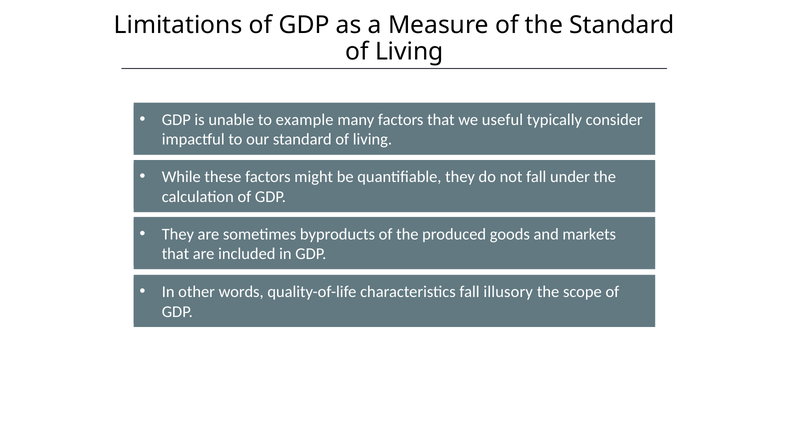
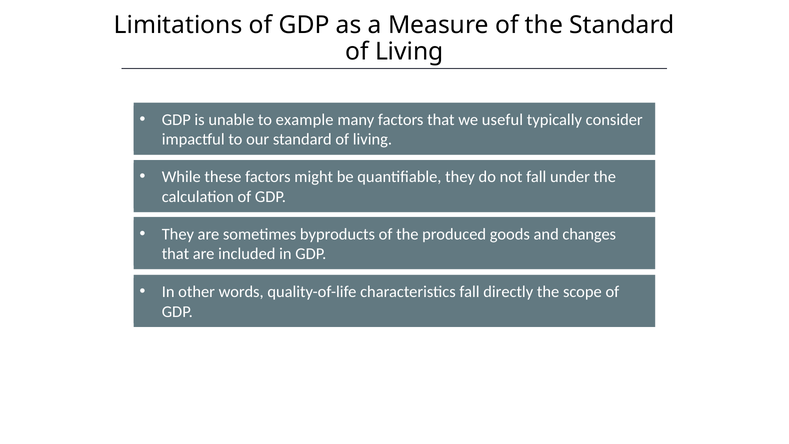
markets: markets -> changes
illusory: illusory -> directly
